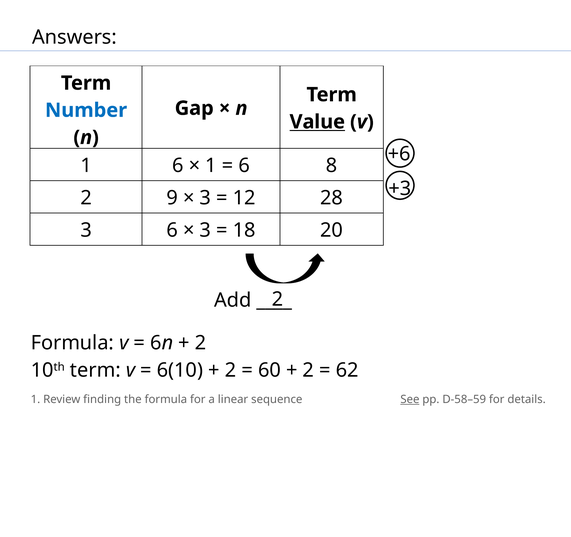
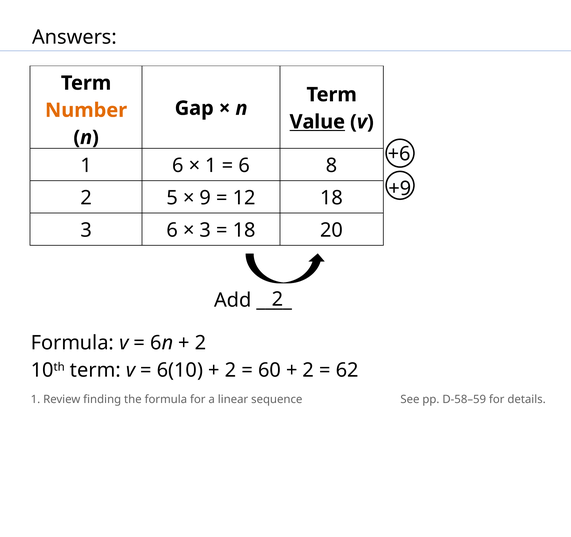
Number colour: blue -> orange
+3: +3 -> +9
9: 9 -> 5
3 at (205, 198): 3 -> 9
12 28: 28 -> 18
See underline: present -> none
